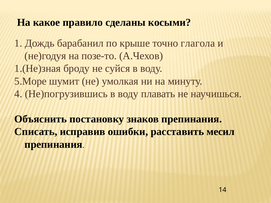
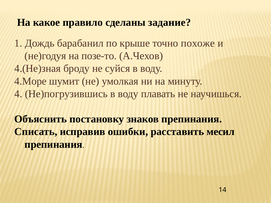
косыми: косыми -> задание
глагола: глагола -> похоже
1.(Не)зная: 1.(Не)зная -> 4.(Не)зная
5.Море: 5.Море -> 4.Море
